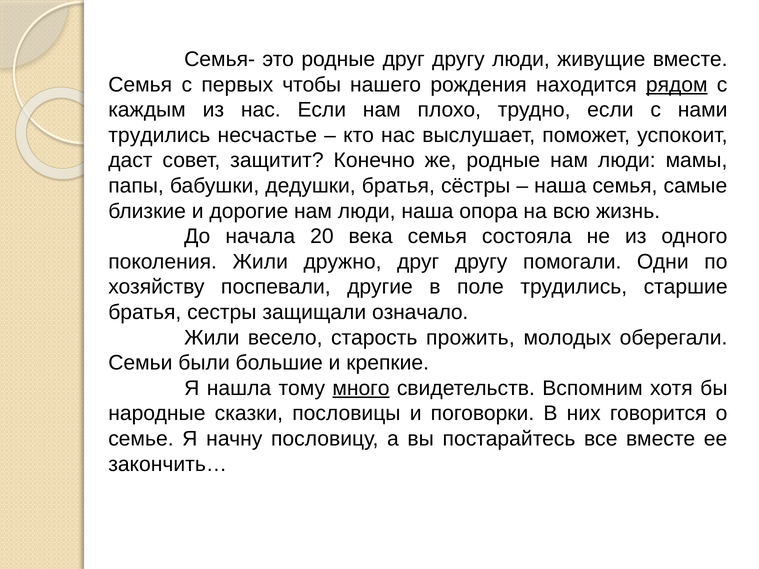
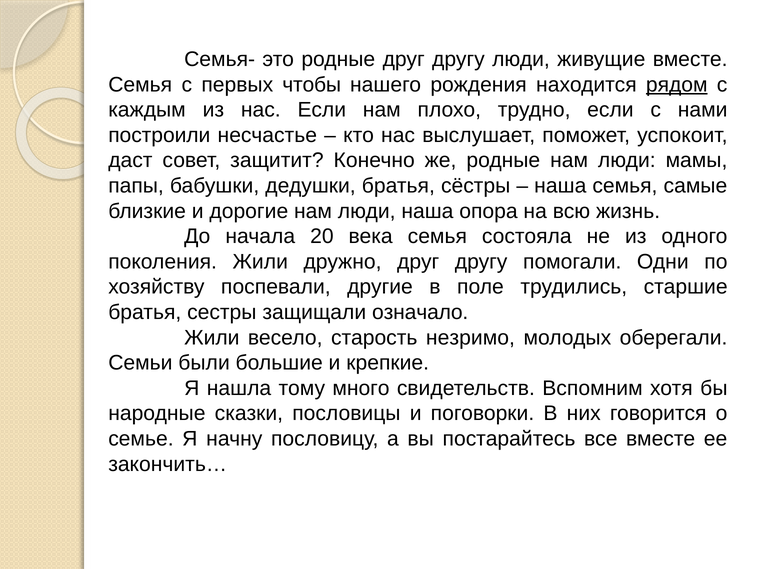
трудились at (159, 135): трудились -> построили
прожить: прожить -> незримо
много underline: present -> none
